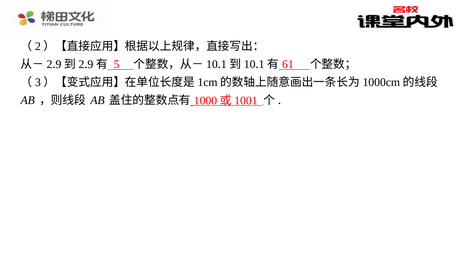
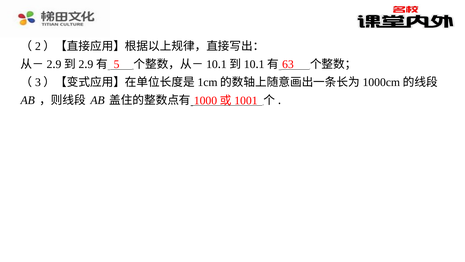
61: 61 -> 63
